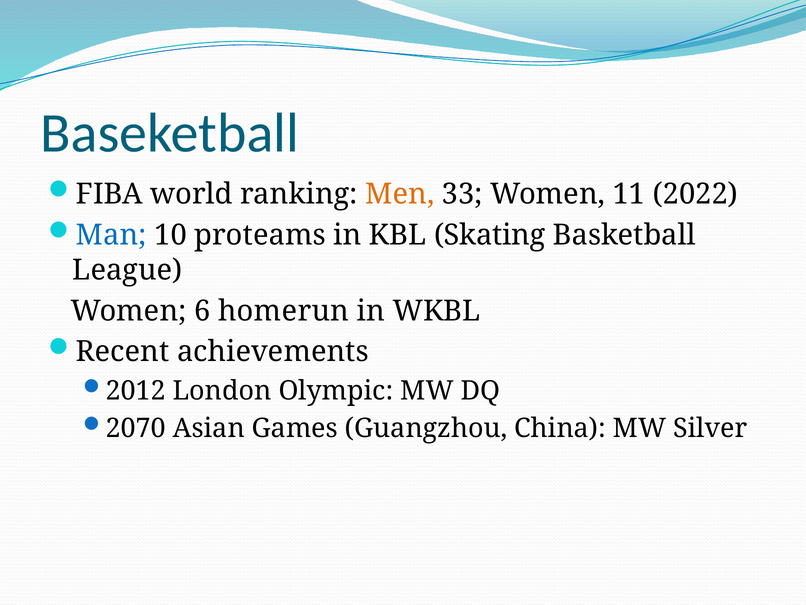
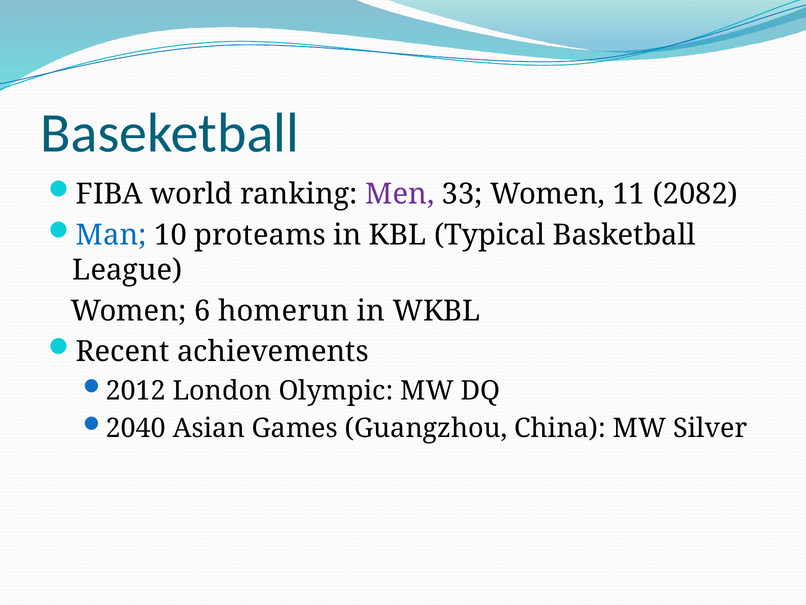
Men colour: orange -> purple
2022: 2022 -> 2082
Skating: Skating -> Typical
2070: 2070 -> 2040
